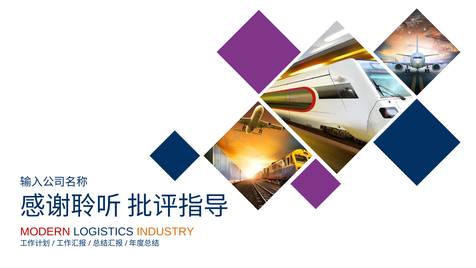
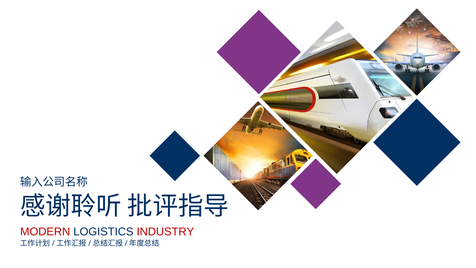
INDUSTRY colour: orange -> red
